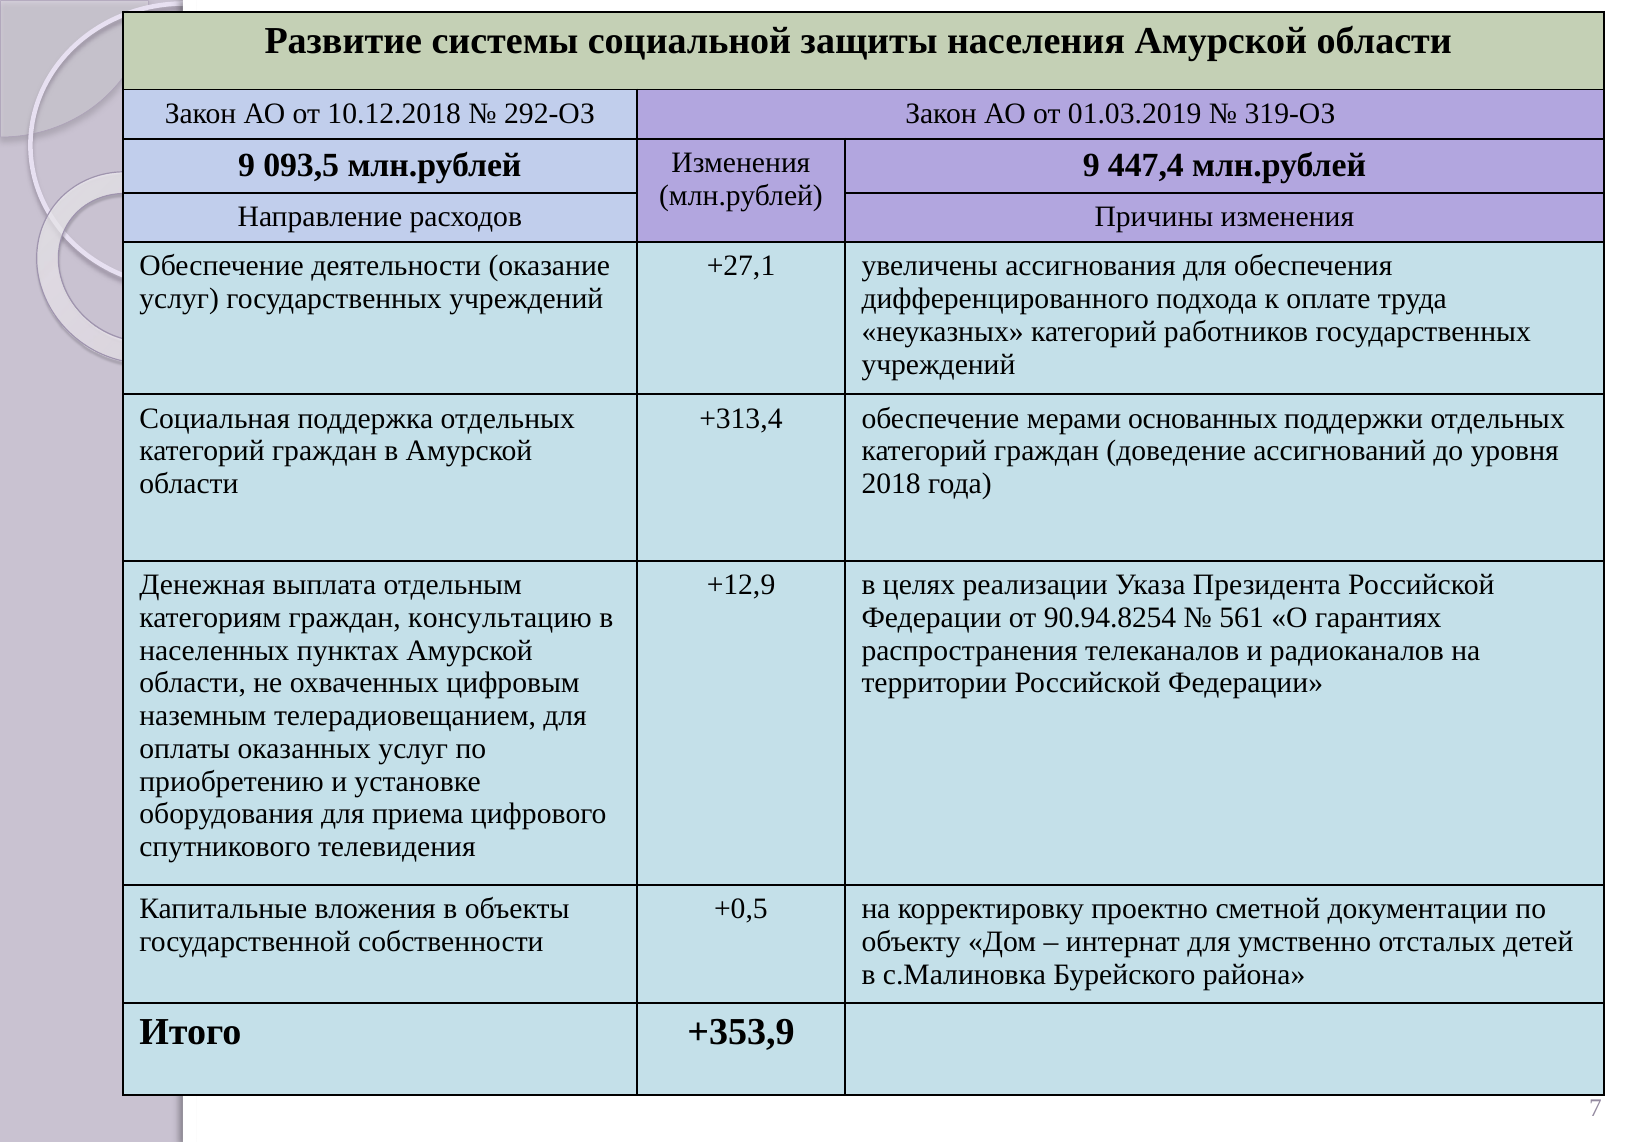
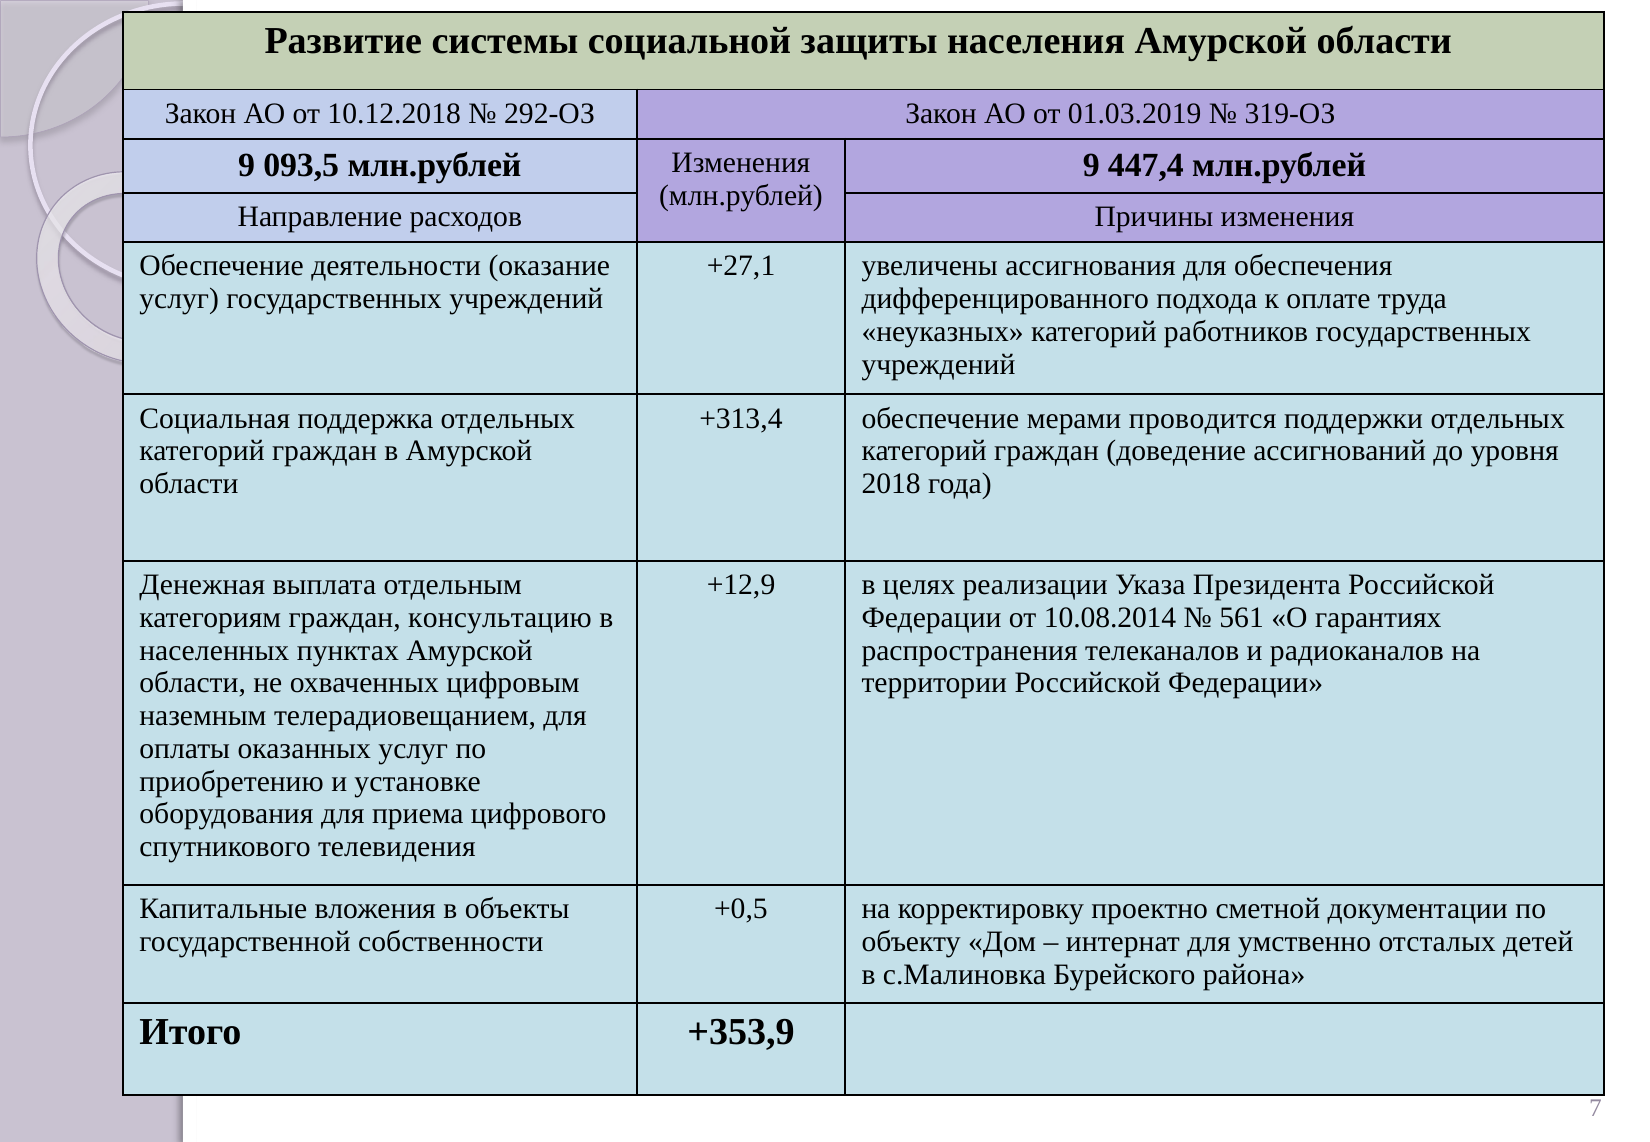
основанных: основанных -> проводится
90.94.8254: 90.94.8254 -> 10.08.2014
